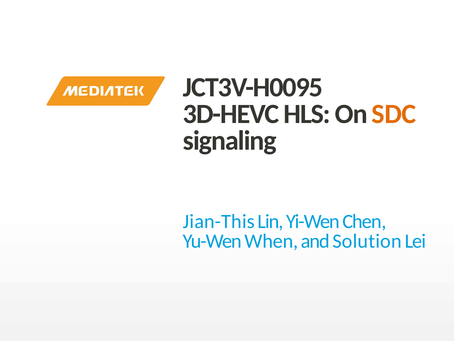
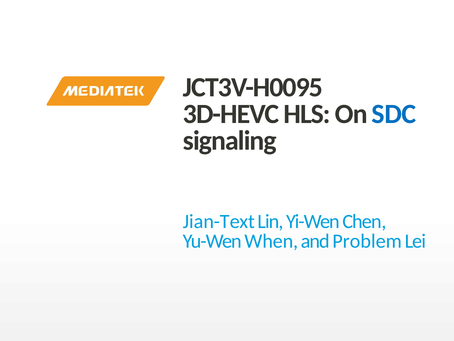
SDC colour: orange -> blue
Jian-This: Jian-This -> Jian-Text
Solution: Solution -> Problem
